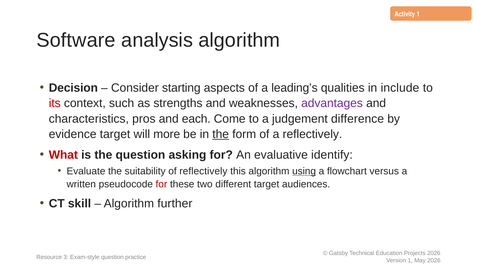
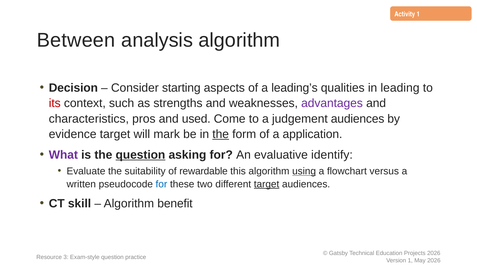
Software: Software -> Between
include: include -> leading
each: each -> used
judgement difference: difference -> audiences
more: more -> mark
a reflectively: reflectively -> application
What colour: red -> purple
question at (140, 154) underline: none -> present
of reflectively: reflectively -> rewardable
for at (161, 184) colour: red -> blue
target at (267, 184) underline: none -> present
further: further -> benefit
